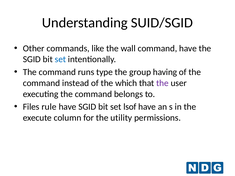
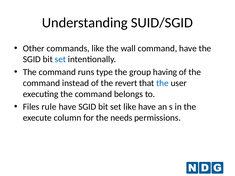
which: which -> revert
the at (162, 83) colour: purple -> blue
set lsof: lsof -> like
utility: utility -> needs
